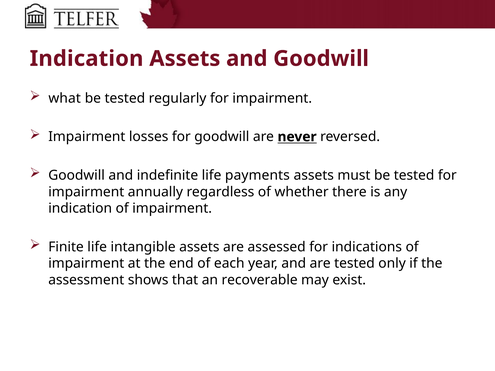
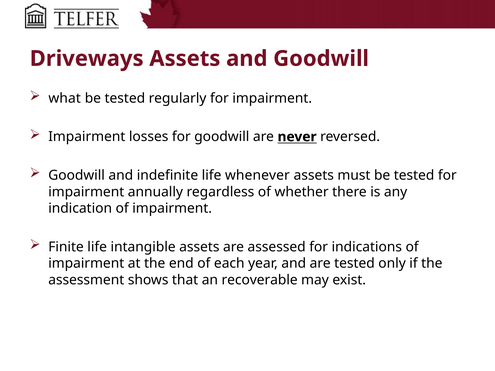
Indication at (87, 59): Indication -> Driveways
payments: payments -> whenever
